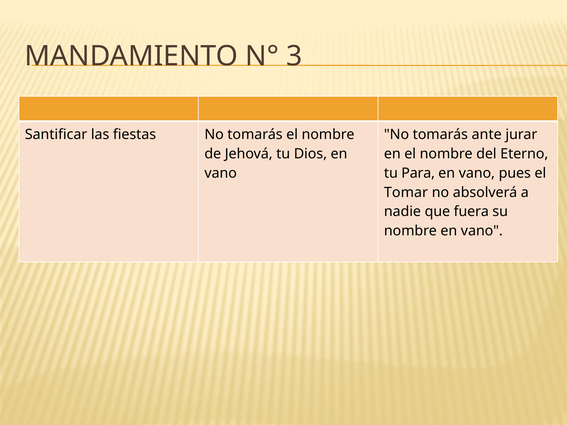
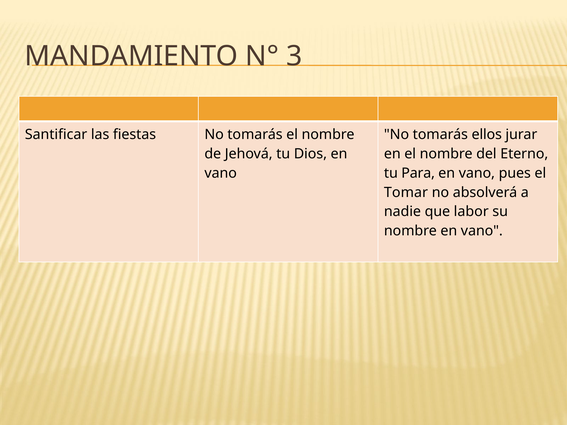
ante: ante -> ellos
fuera: fuera -> labor
